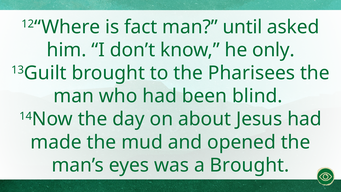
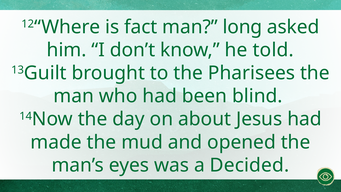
until: until -> long
only: only -> told
a Brought: Brought -> Decided
